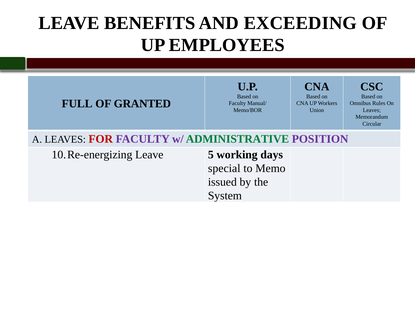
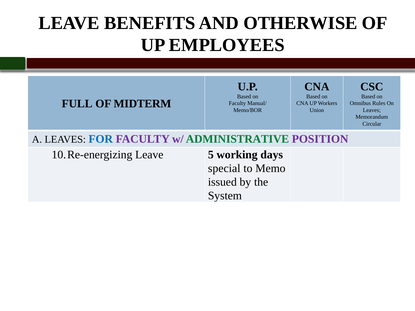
EXCEEDING: EXCEEDING -> OTHERWISE
GRANTED: GRANTED -> MIDTERM
FOR colour: red -> blue
